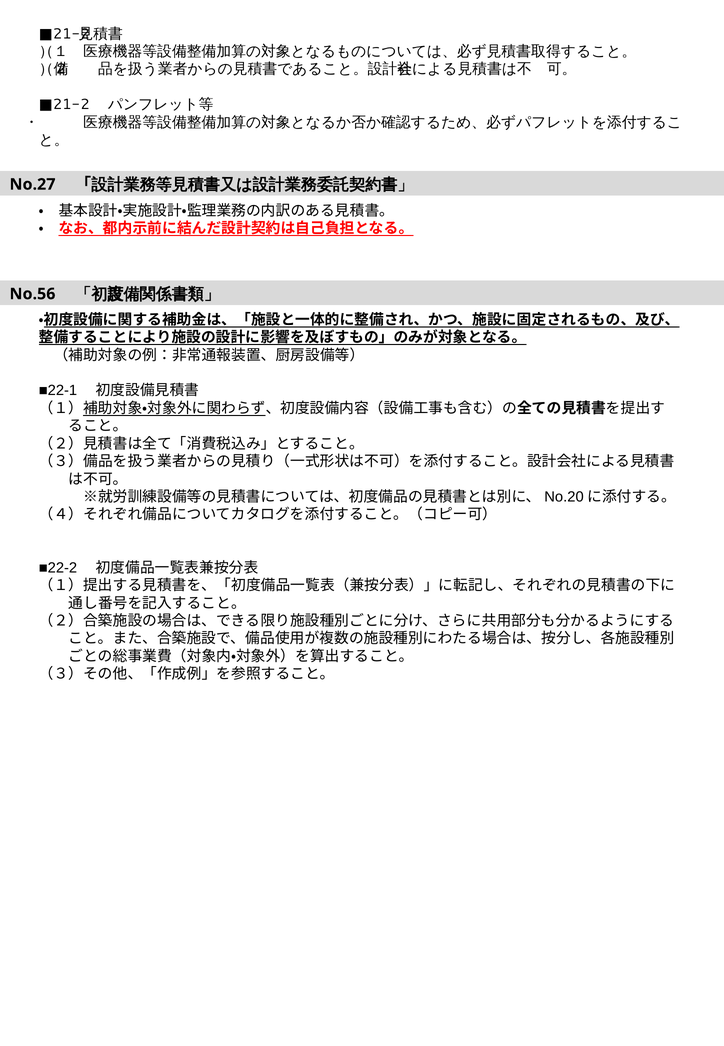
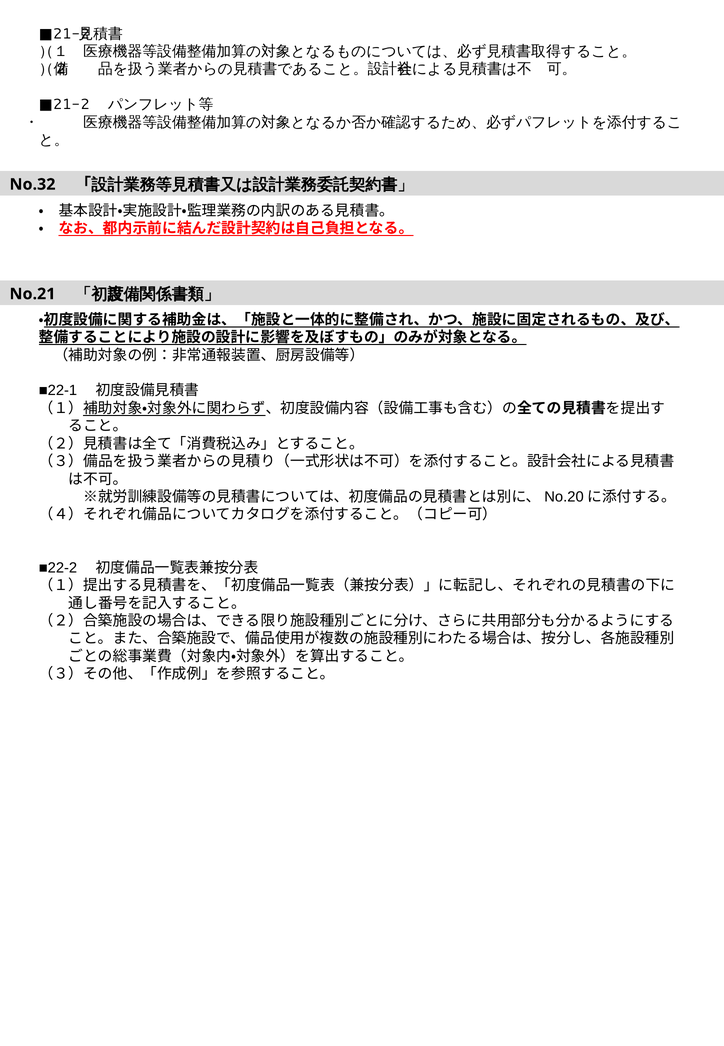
No.27: No.27 -> No.32
No.56: No.56 -> No.21
